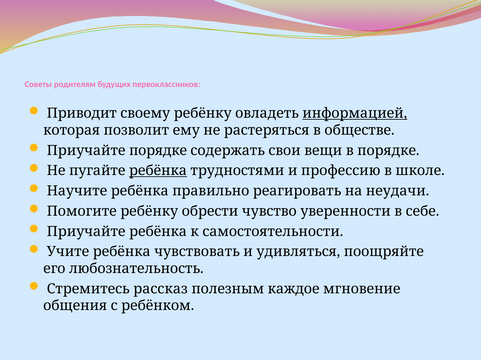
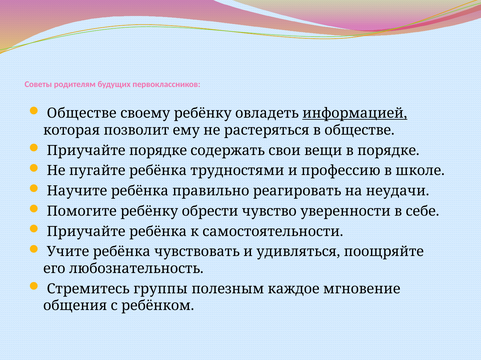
Приводит at (82, 114): Приводит -> Обществе
ребёнка at (158, 171) underline: present -> none
рассказ: рассказ -> группы
